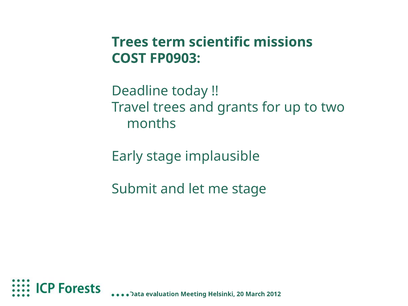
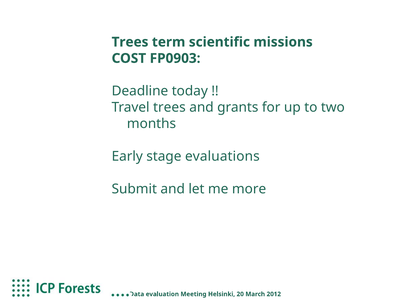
implausible: implausible -> evaluations
me stage: stage -> more
